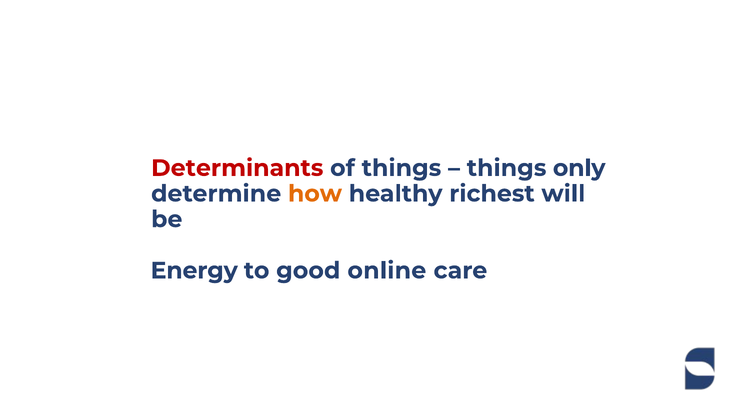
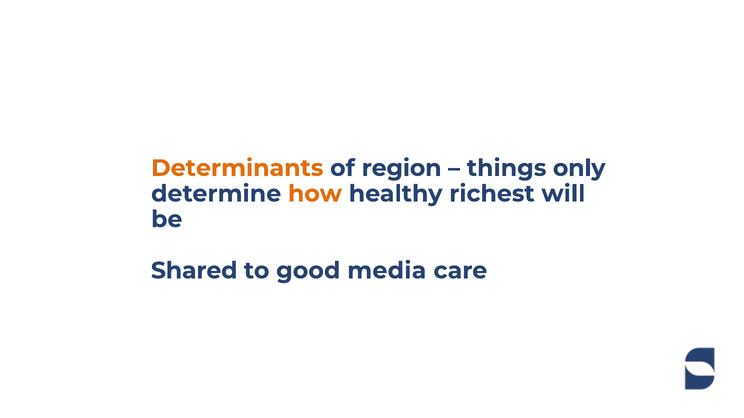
Determinants colour: red -> orange
of things: things -> region
Energy: Energy -> Shared
online: online -> media
